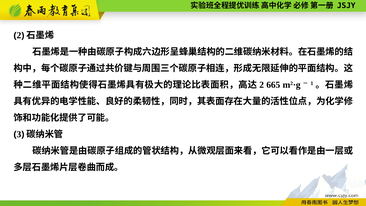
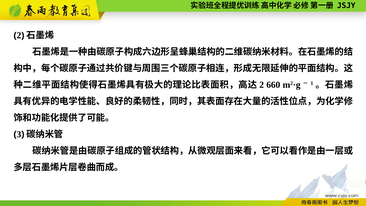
665: 665 -> 660
